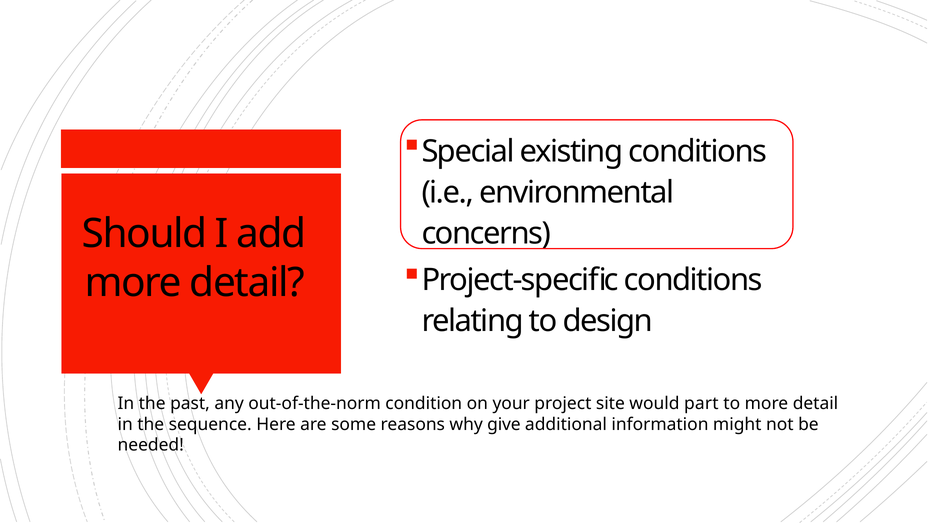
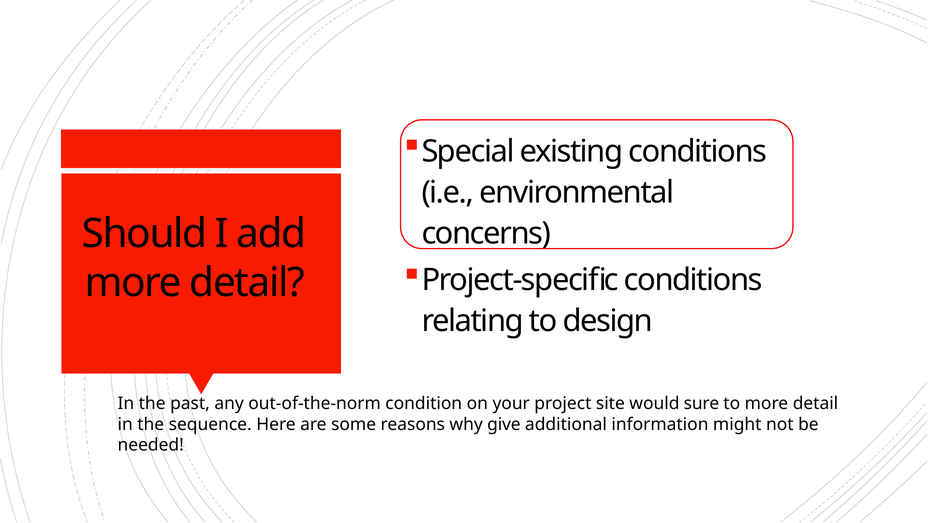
part: part -> sure
